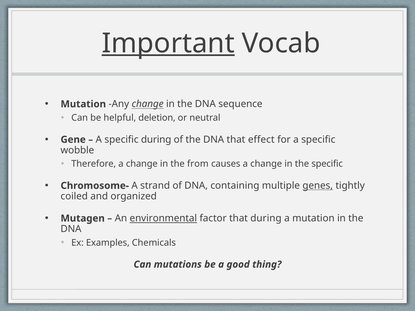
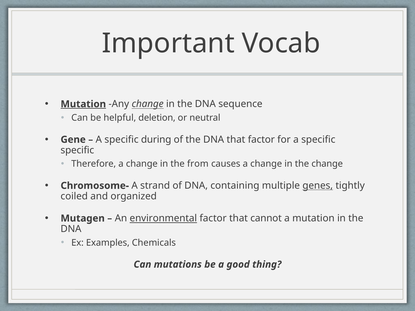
Important underline: present -> none
Mutation at (83, 104) underline: none -> present
that effect: effect -> factor
wobble at (77, 150): wobble -> specific
the specific: specific -> change
that during: during -> cannot
